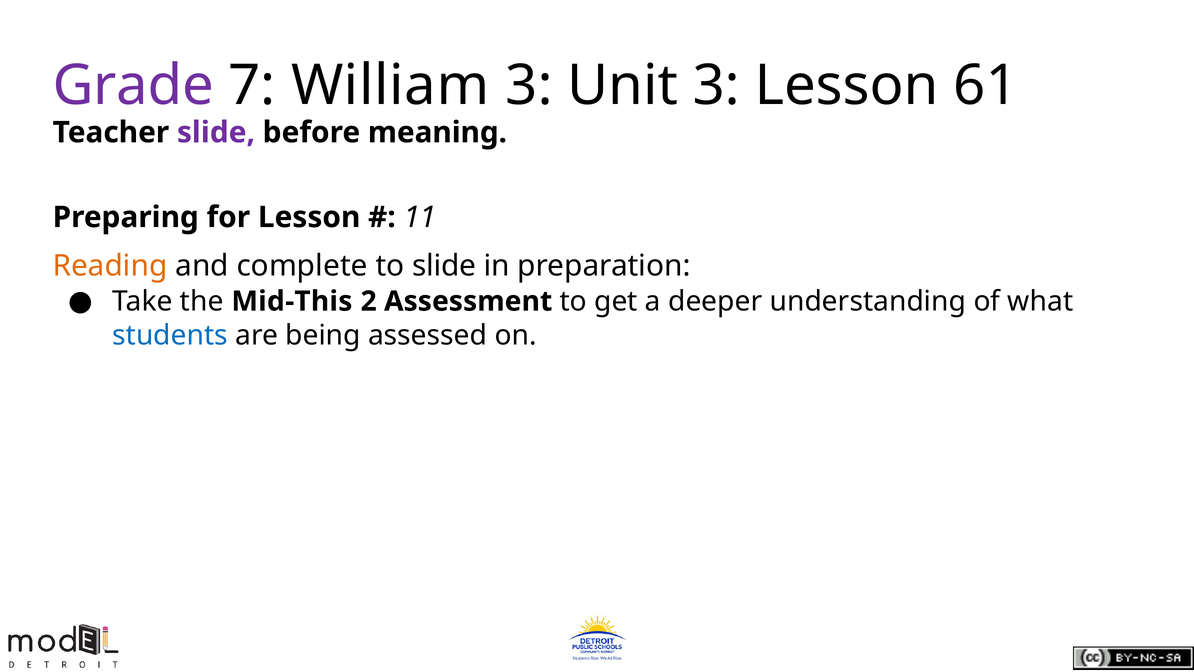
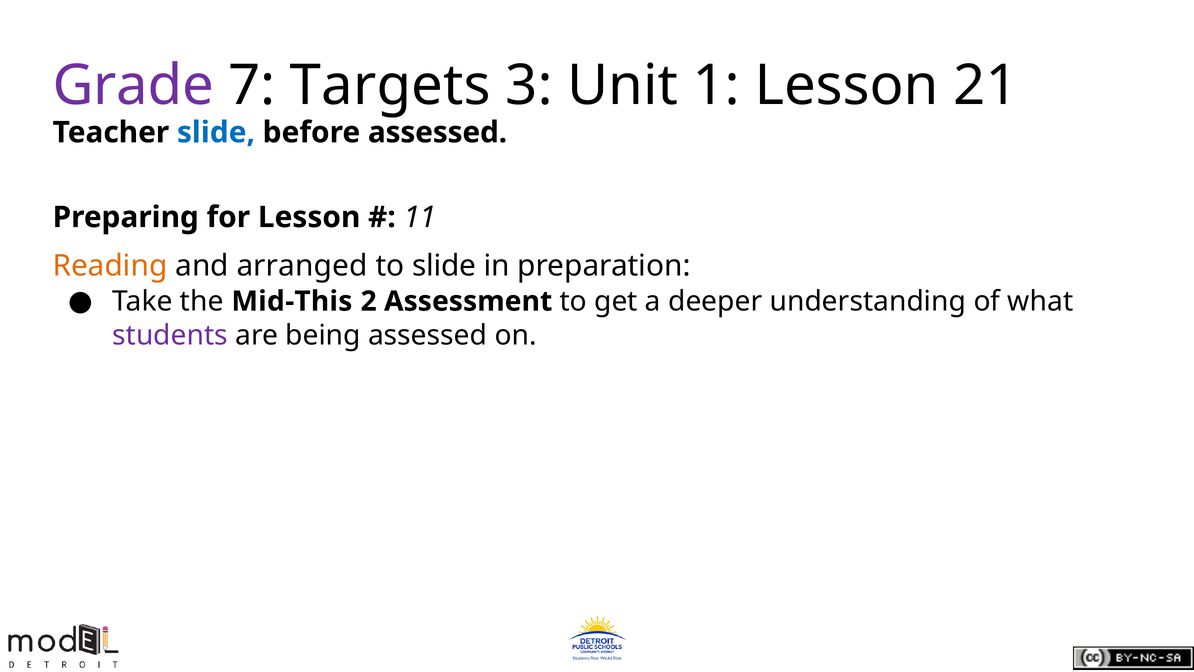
William: William -> Targets
Unit 3: 3 -> 1
61: 61 -> 21
slide at (216, 132) colour: purple -> blue
before meaning: meaning -> assessed
complete: complete -> arranged
students colour: blue -> purple
